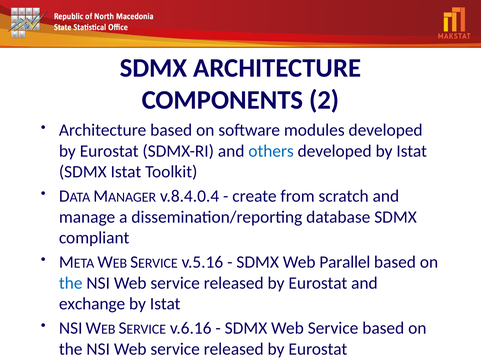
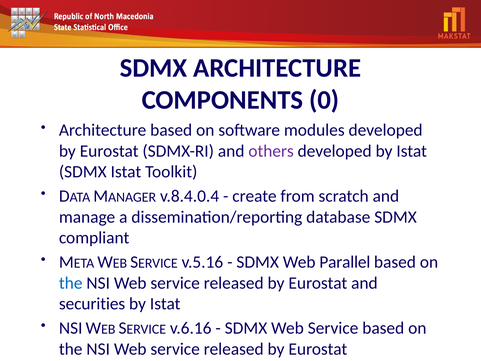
2: 2 -> 0
others colour: blue -> purple
exchange: exchange -> securities
